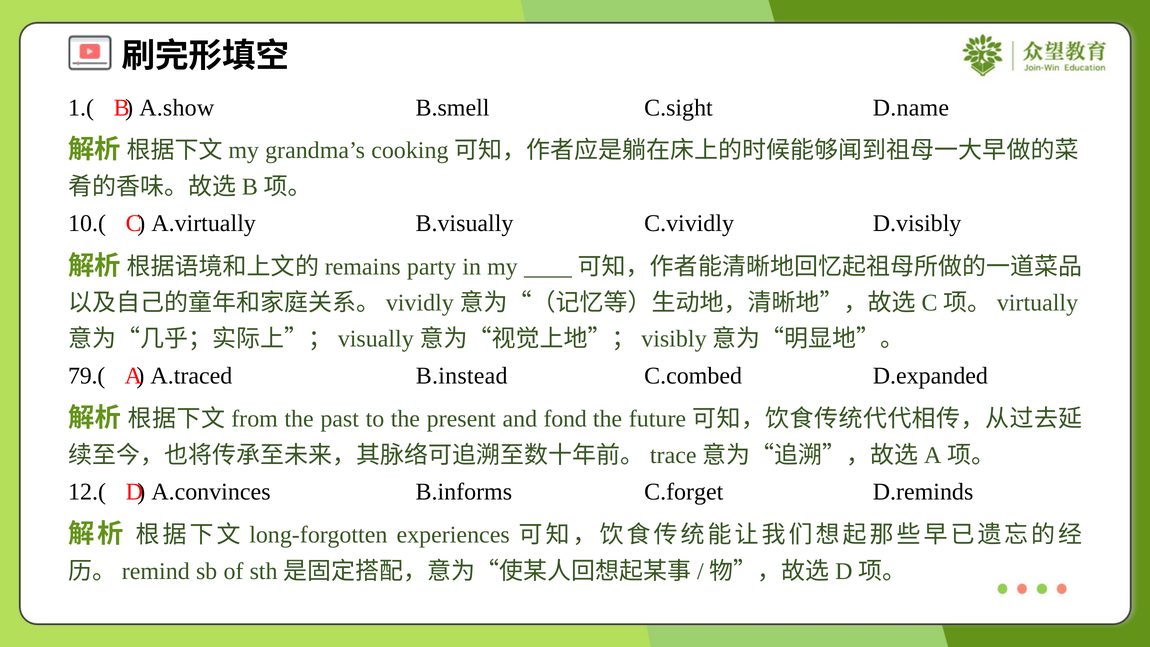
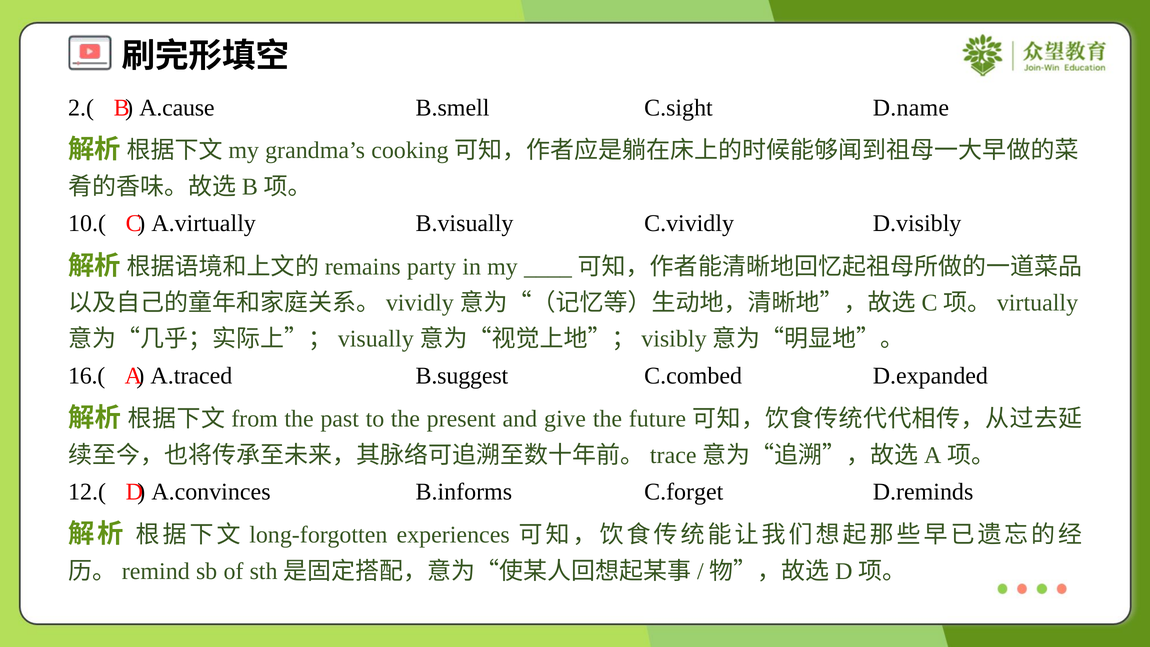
1.(: 1.( -> 2.(
A.show: A.show -> A.cause
79.(: 79.( -> 16.(
B.instead: B.instead -> B.suggest
fond: fond -> give
